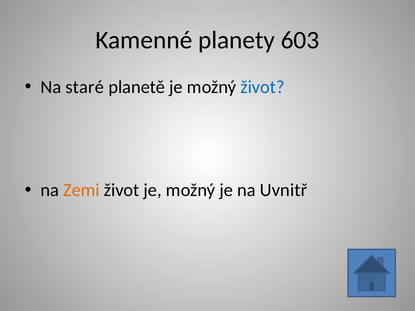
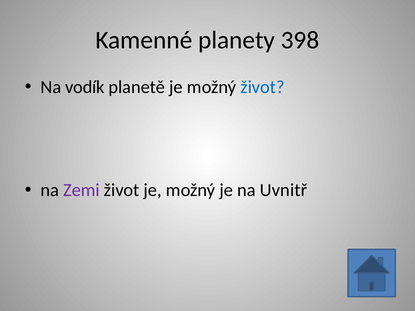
603: 603 -> 398
staré: staré -> vodík
Zemi colour: orange -> purple
